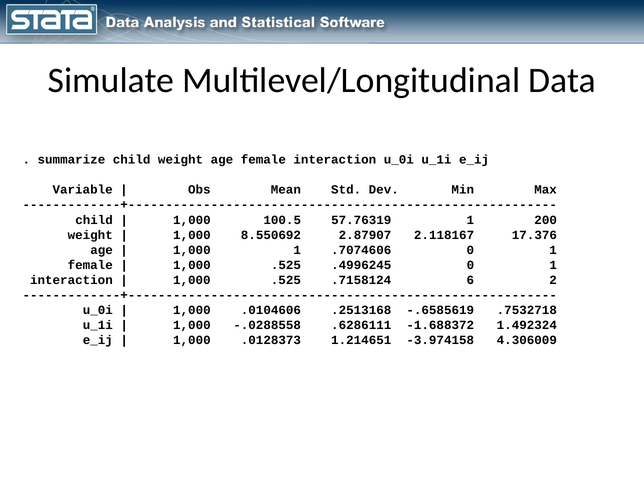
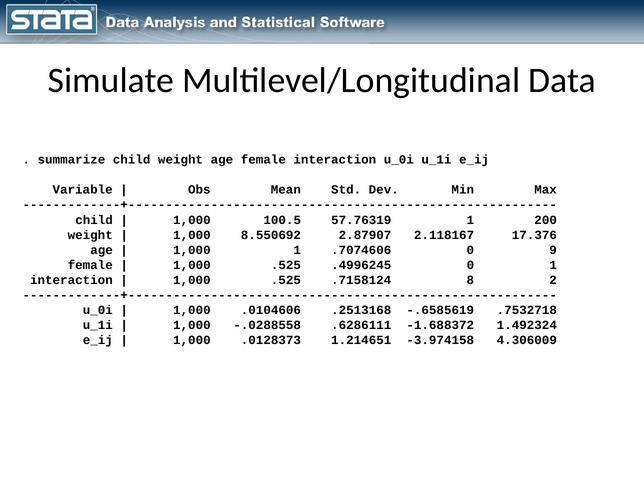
.7074606 0 1: 1 -> 9
6: 6 -> 8
